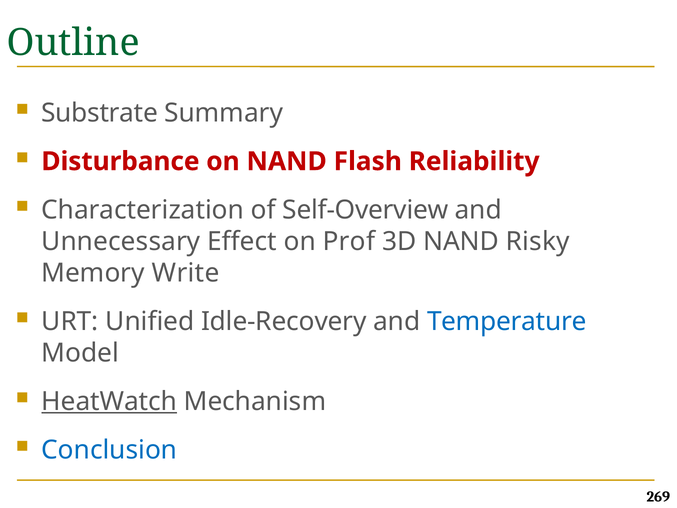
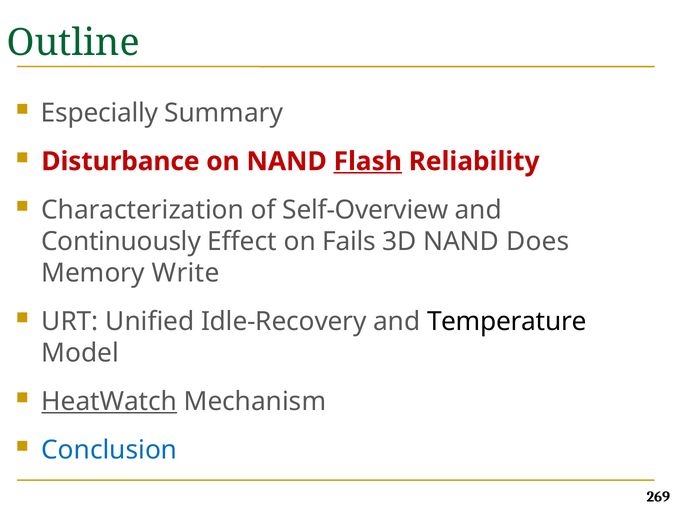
Substrate: Substrate -> Especially
Flash underline: none -> present
Unnecessary: Unnecessary -> Continuously
Prof: Prof -> Fails
Risky: Risky -> Does
Temperature colour: blue -> black
